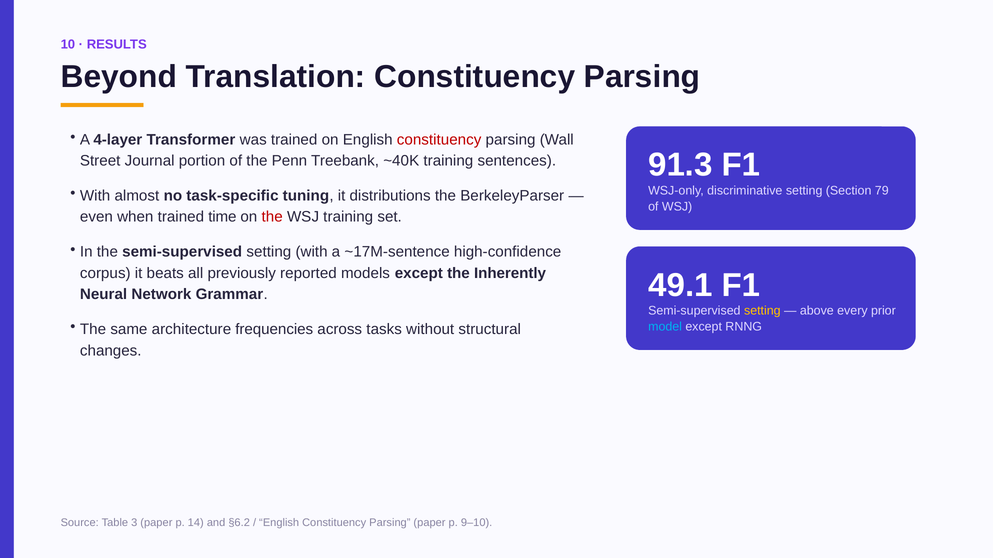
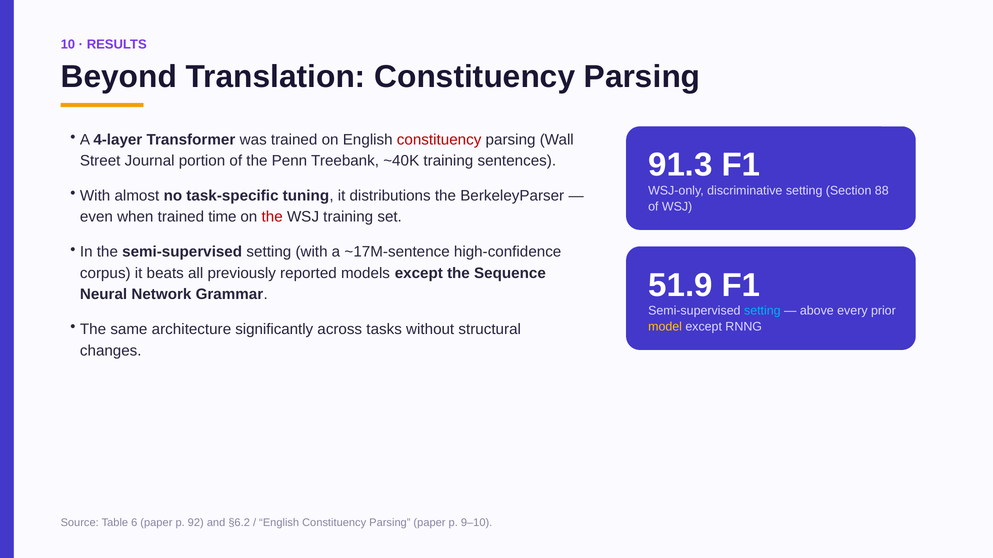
79: 79 -> 88
Inherently: Inherently -> Sequence
49.1: 49.1 -> 51.9
setting at (762, 311) colour: yellow -> light blue
model colour: light blue -> yellow
frequencies: frequencies -> significantly
3: 3 -> 6
14: 14 -> 92
